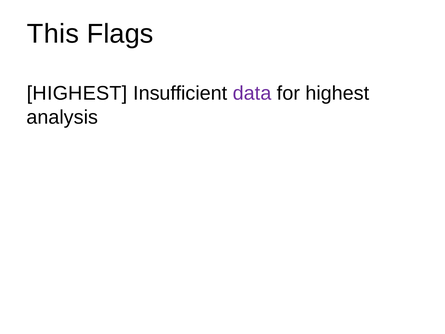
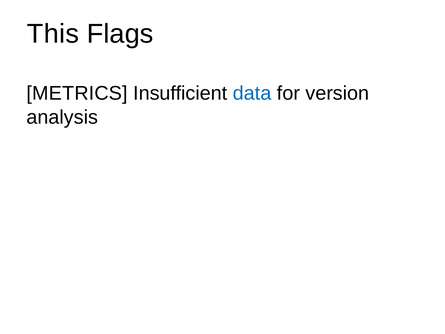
HIGHEST at (77, 93): HIGHEST -> METRICS
data colour: purple -> blue
for highest: highest -> version
